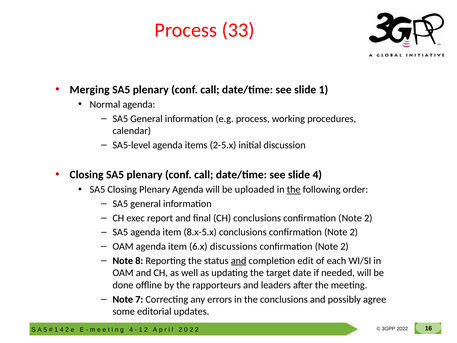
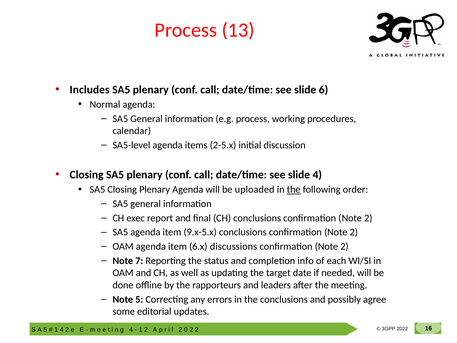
33: 33 -> 13
Merging: Merging -> Includes
slide 1: 1 -> 6
8.x-5.x: 8.x-5.x -> 9.x-5.x
8: 8 -> 7
and at (239, 261) underline: present -> none
edit: edit -> info
Note 7: 7 -> 5
